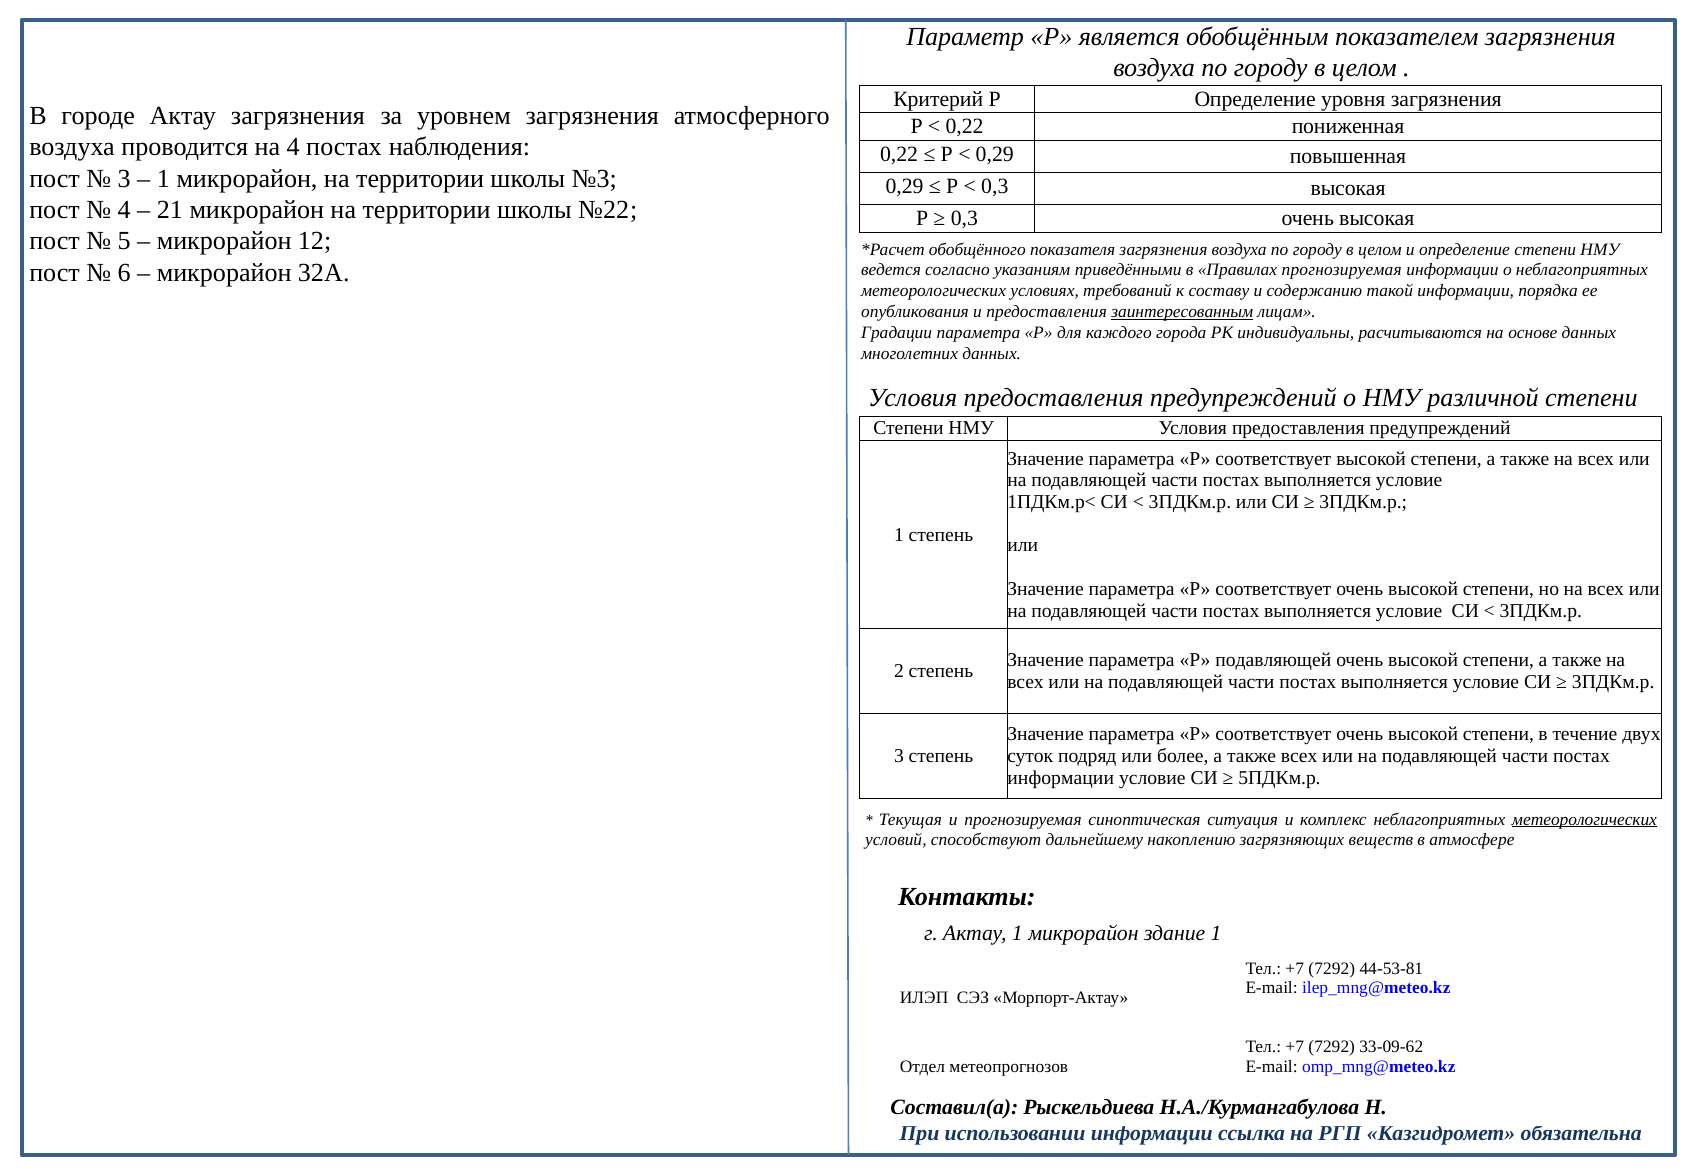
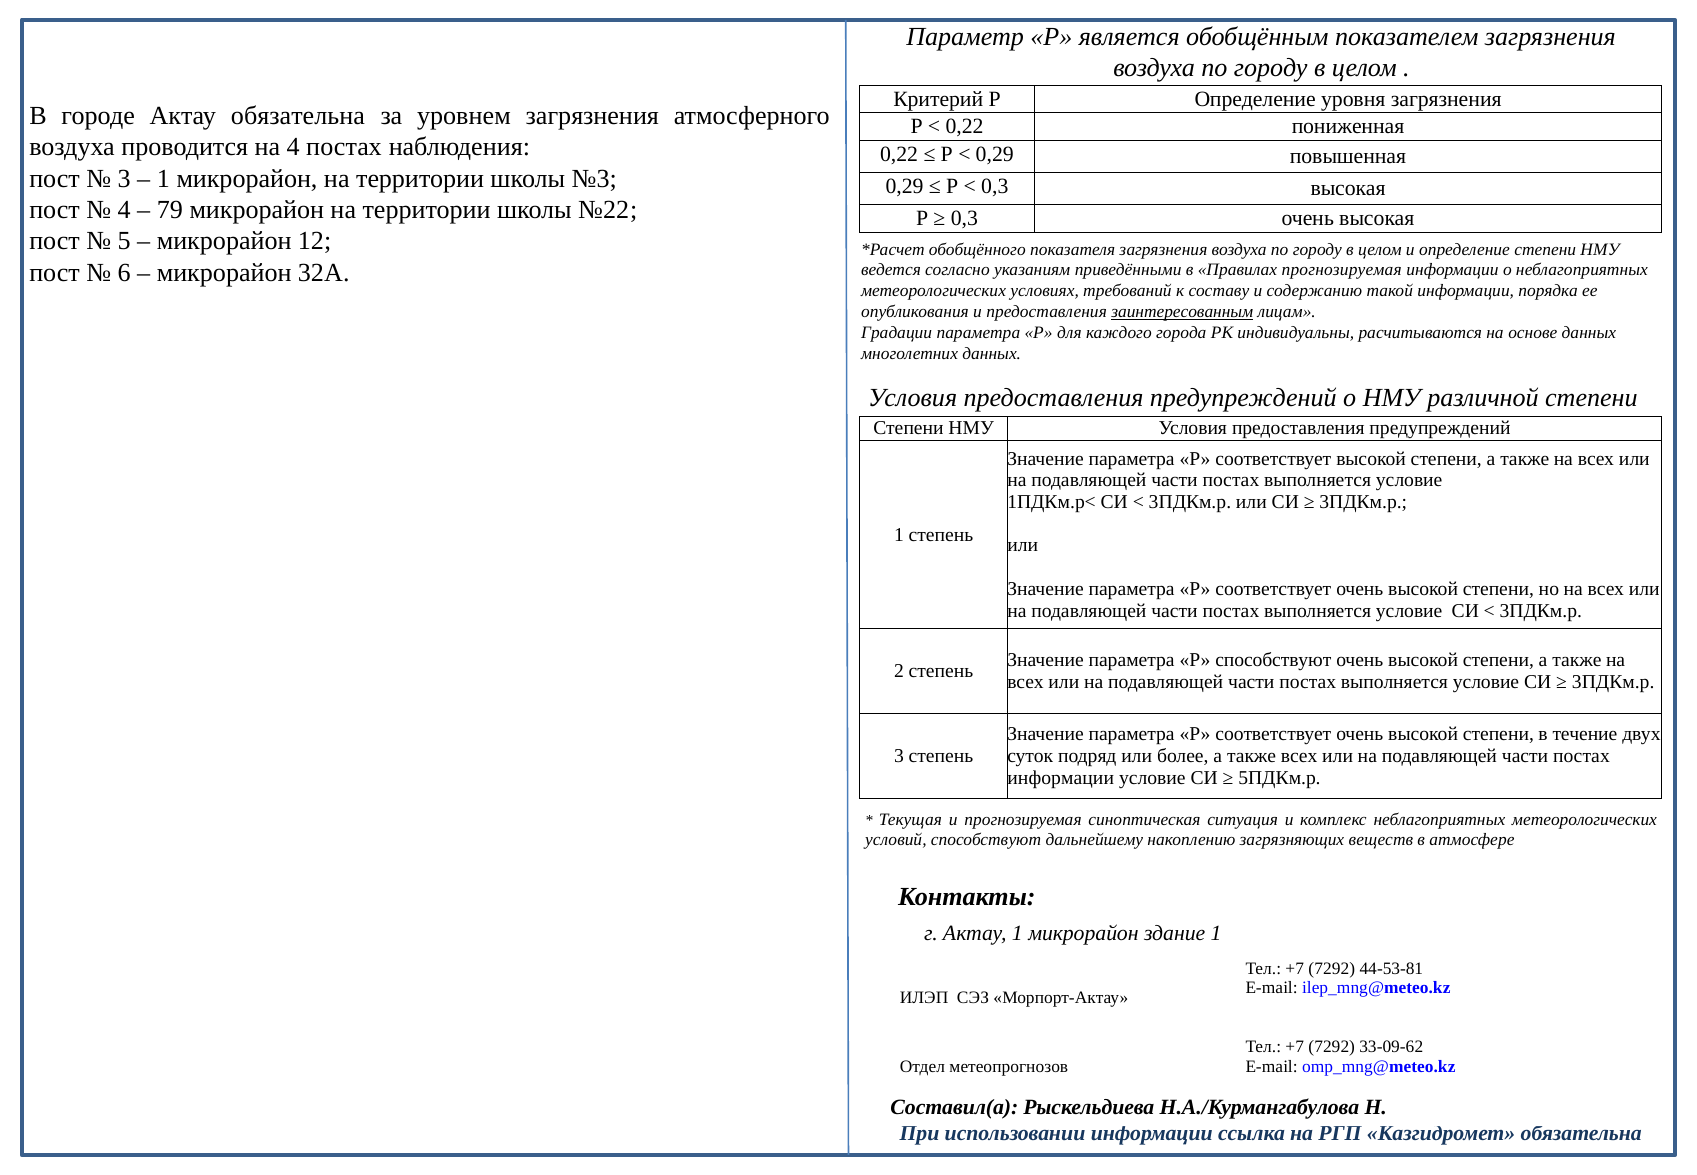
Актау загрязнения: загрязнения -> обязательна
21: 21 -> 79
Р подавляющей: подавляющей -> способствуют
метеорологических at (1584, 819) underline: present -> none
